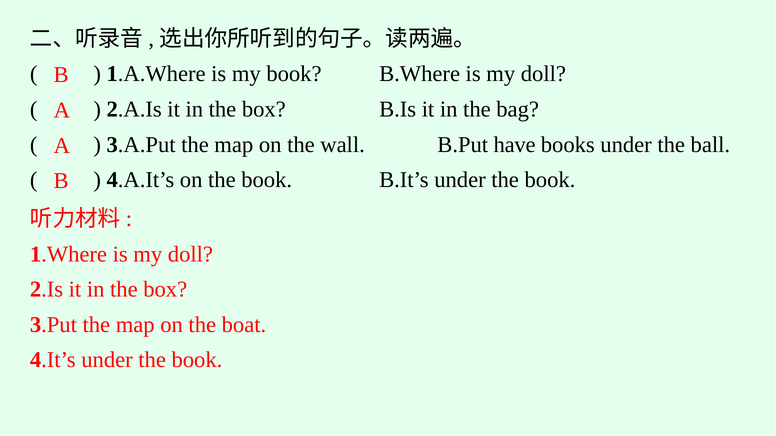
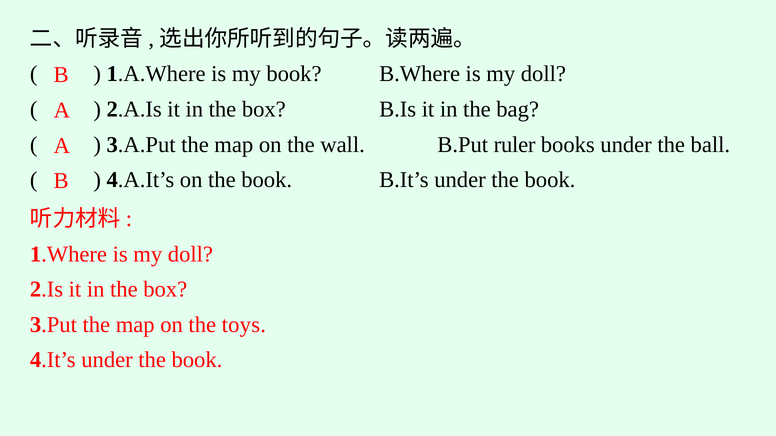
have: have -> ruler
boat: boat -> toys
